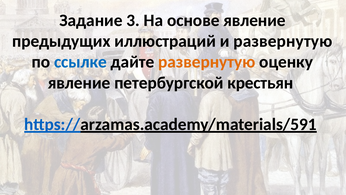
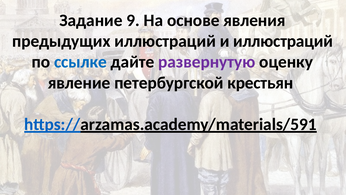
3: 3 -> 9
основе явление: явление -> явления
и развернутую: развернутую -> иллюстраций
развернутую at (207, 62) colour: orange -> purple
